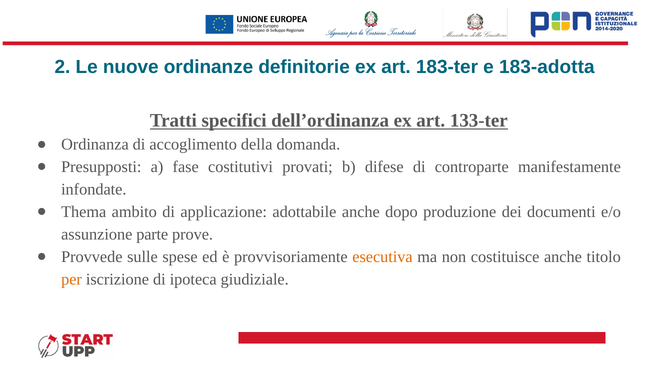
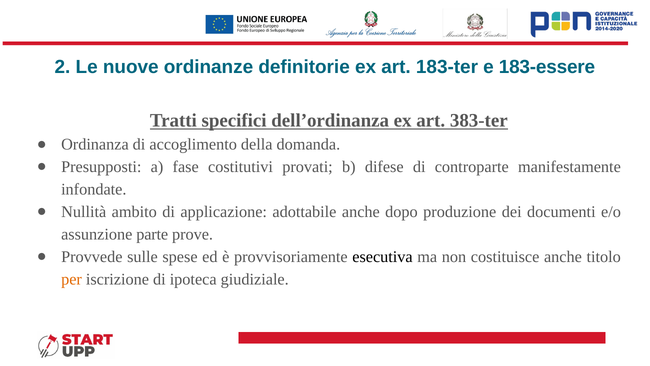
183-adotta: 183-adotta -> 183-essere
133-ter: 133-ter -> 383-ter
Thema: Thema -> Nullità
esecutiva colour: orange -> black
